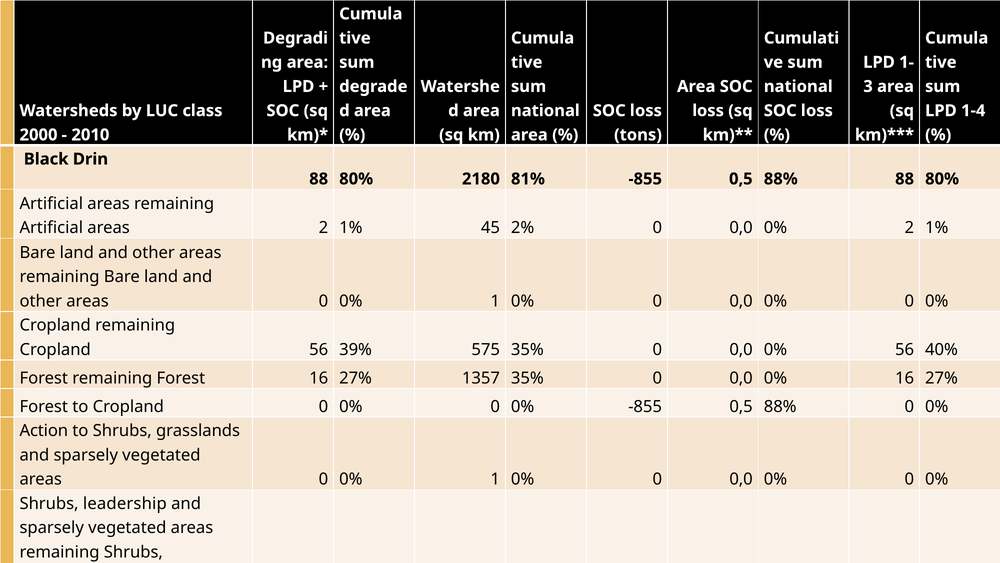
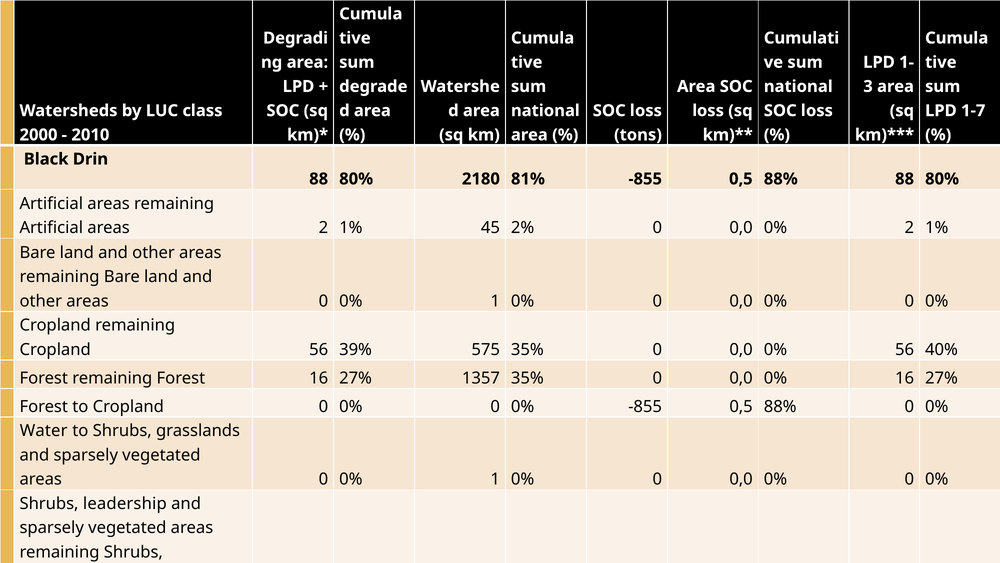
1-4: 1-4 -> 1-7
Action: Action -> Water
